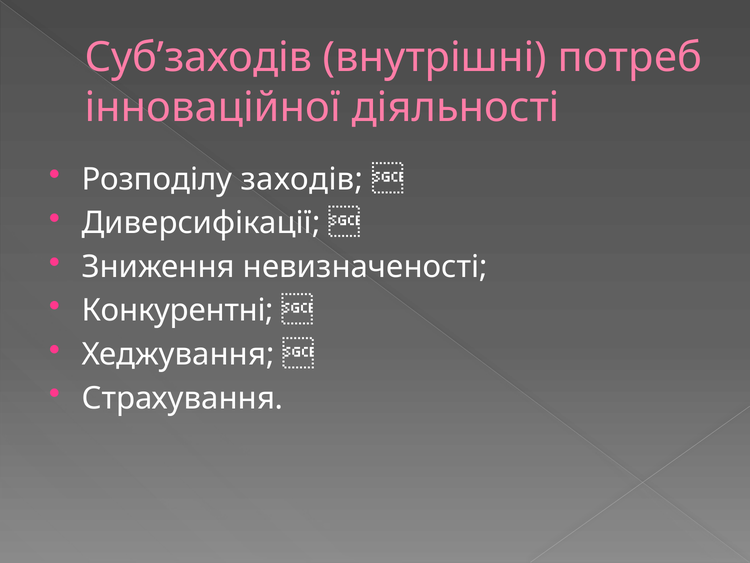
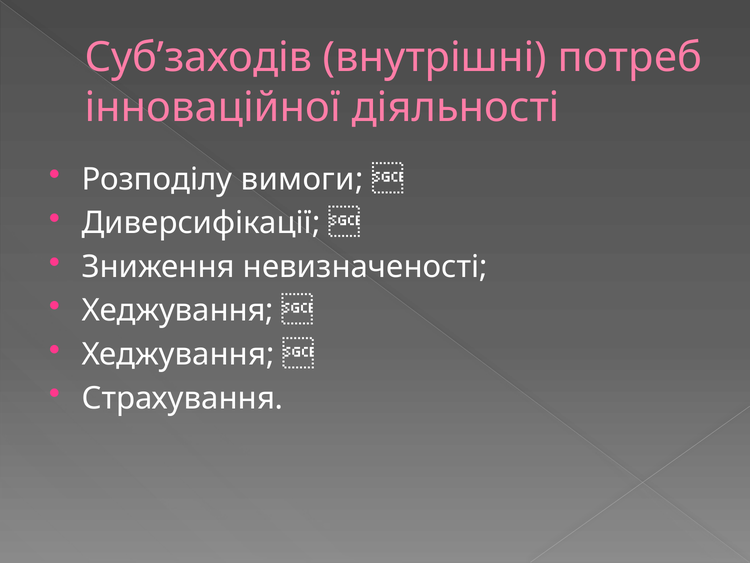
заходів: заходів -> вимоги
Конкурентні at (178, 310): Конкурентні -> Хеджування
